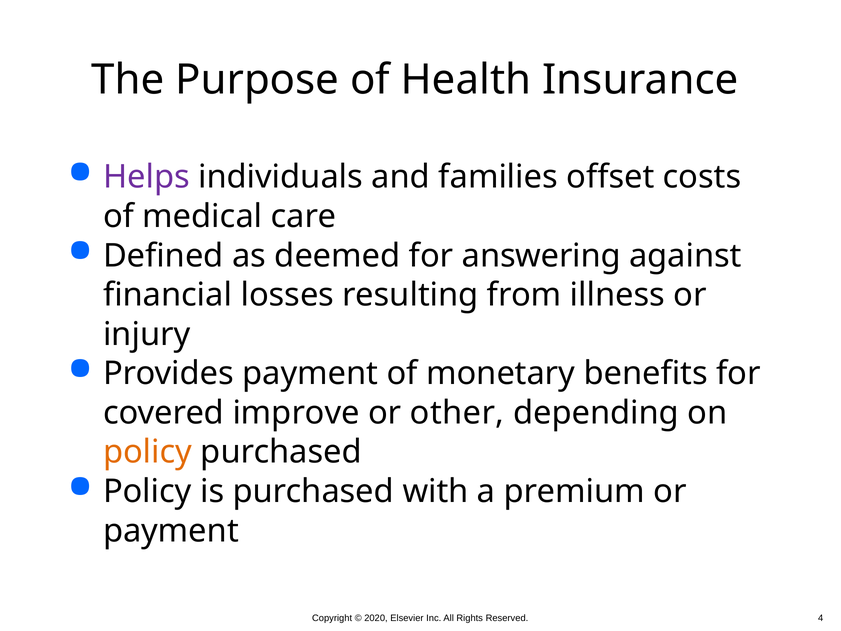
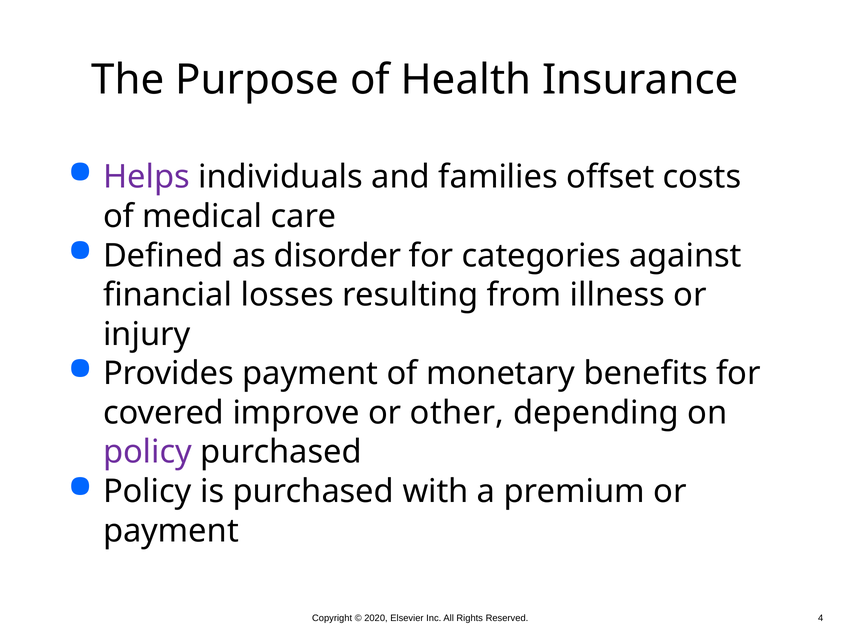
deemed: deemed -> disorder
answering: answering -> categories
policy at (148, 452) colour: orange -> purple
